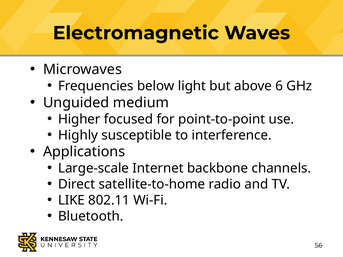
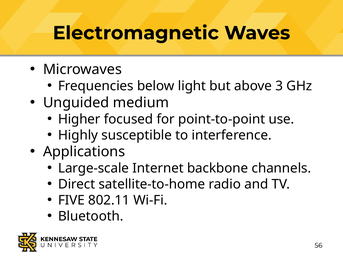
6: 6 -> 3
LIKE: LIKE -> FIVE
